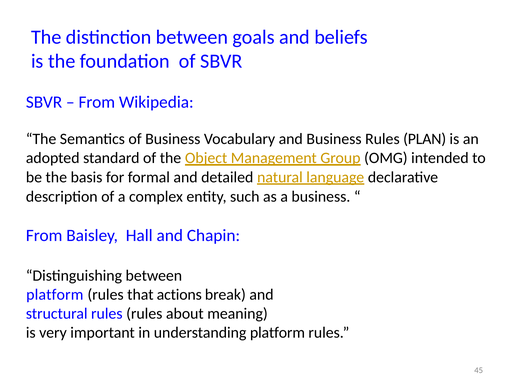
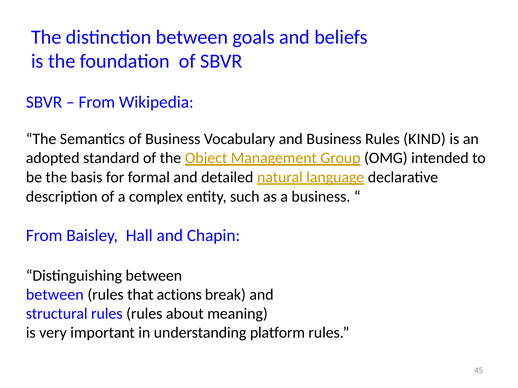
PLAN: PLAN -> KIND
platform at (55, 295): platform -> between
